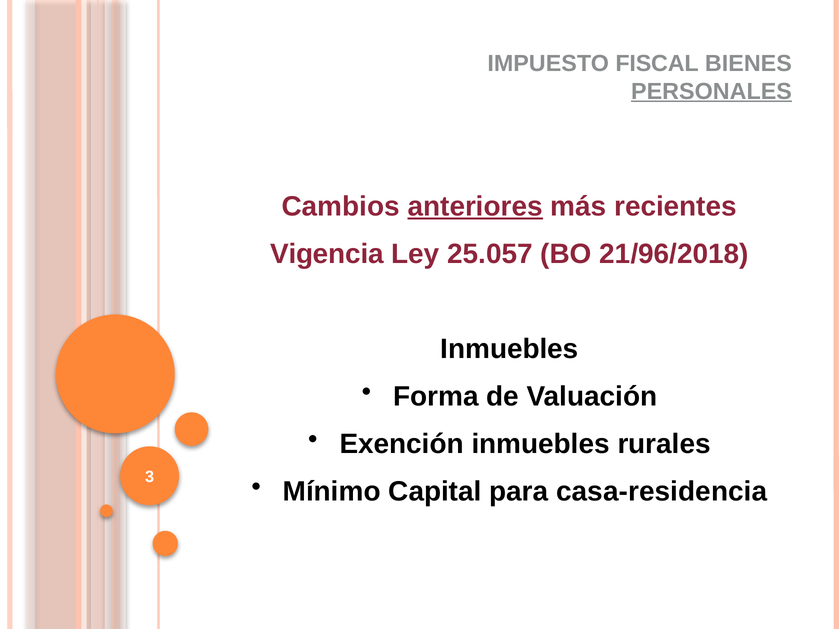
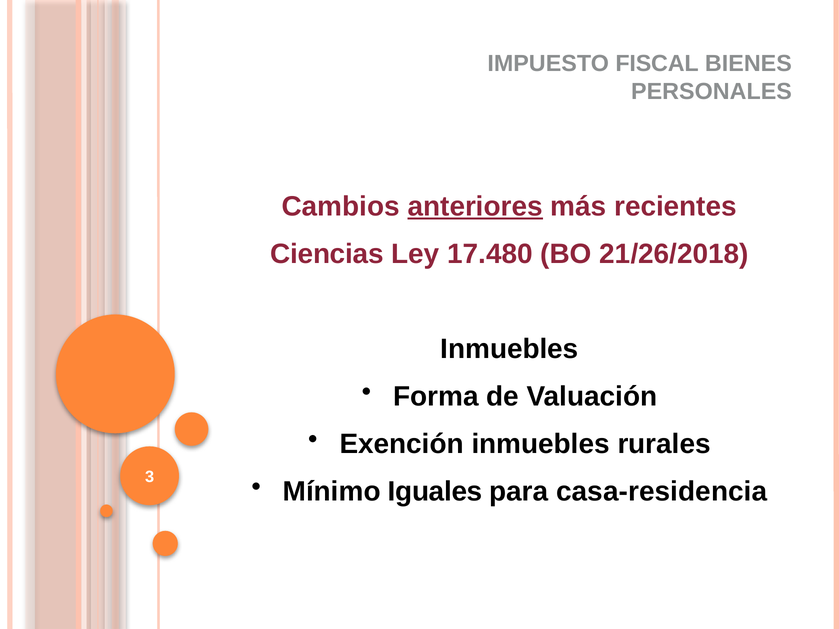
PERSONALES underline: present -> none
Vigencia: Vigencia -> Ciencias
25.057: 25.057 -> 17.480
21/96/2018: 21/96/2018 -> 21/26/2018
Capital: Capital -> Iguales
